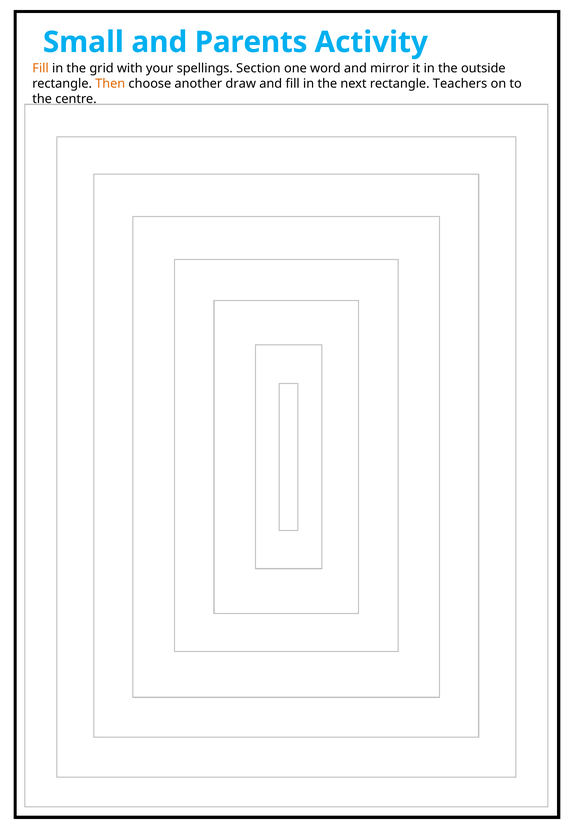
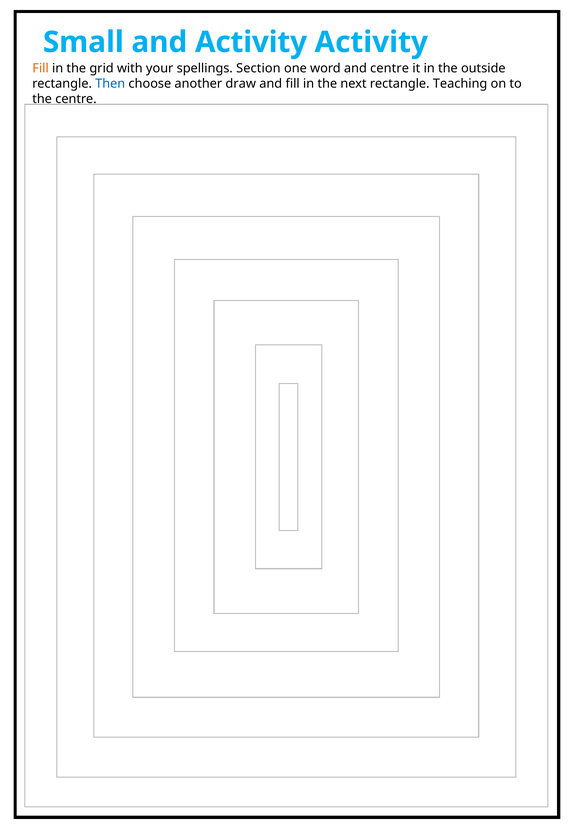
and Parents: Parents -> Activity
and mirror: mirror -> centre
Then colour: orange -> blue
Teachers: Teachers -> Teaching
